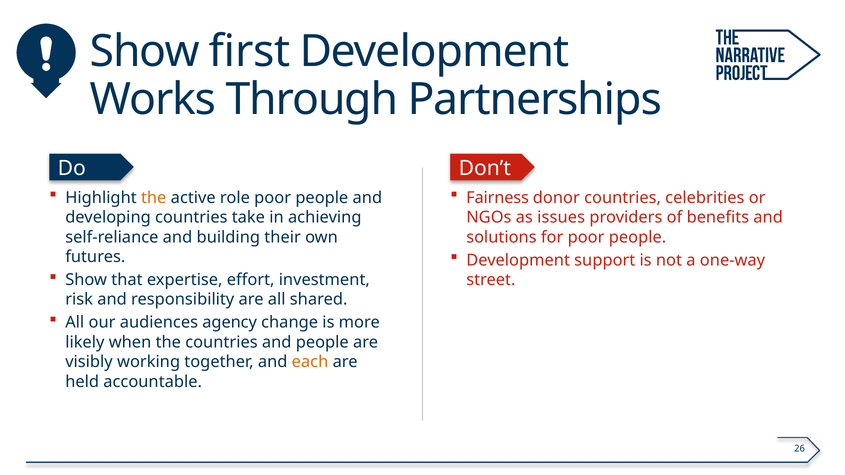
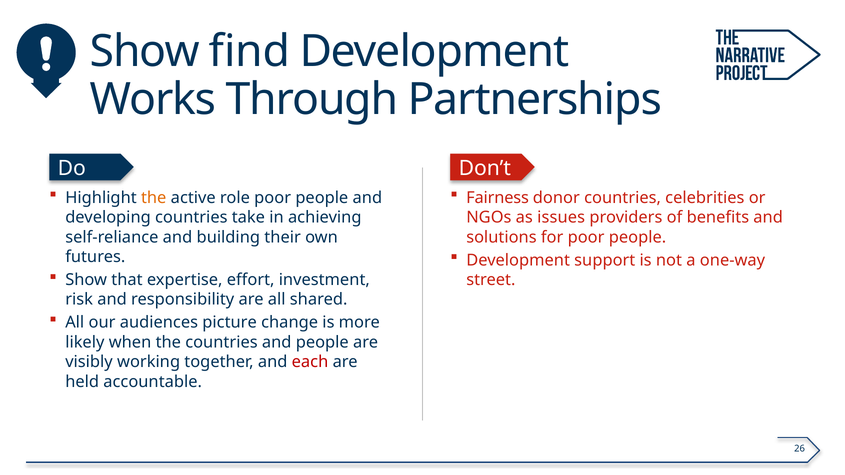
first: first -> find
agency: agency -> picture
each colour: orange -> red
